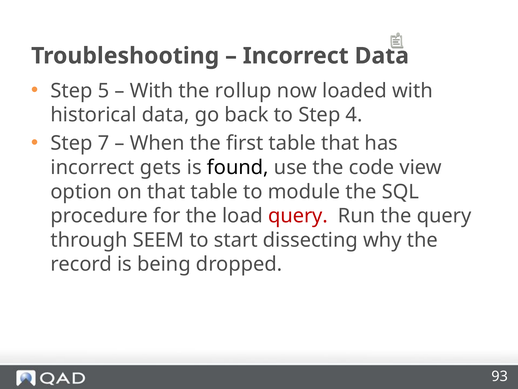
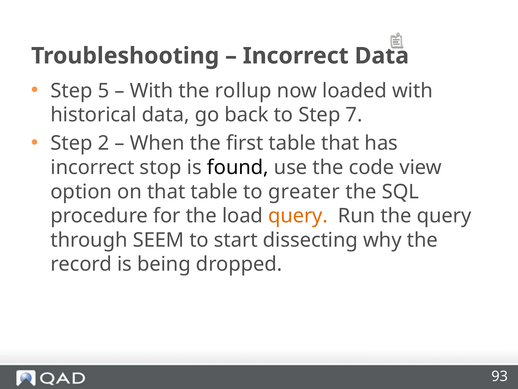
4: 4 -> 7
7: 7 -> 2
gets: gets -> stop
module: module -> greater
query at (298, 216) colour: red -> orange
